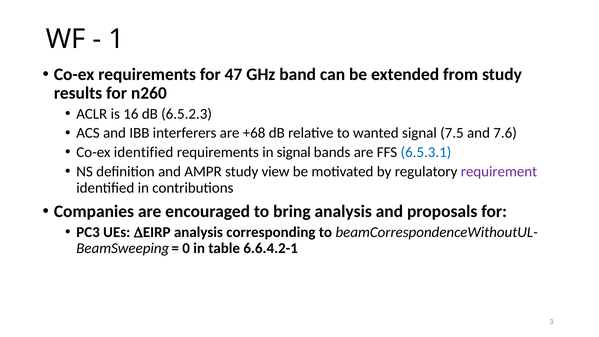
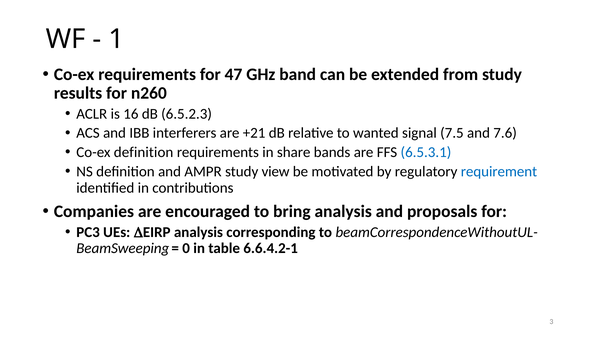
+68: +68 -> +21
Co-ex identified: identified -> definition
in signal: signal -> share
requirement colour: purple -> blue
